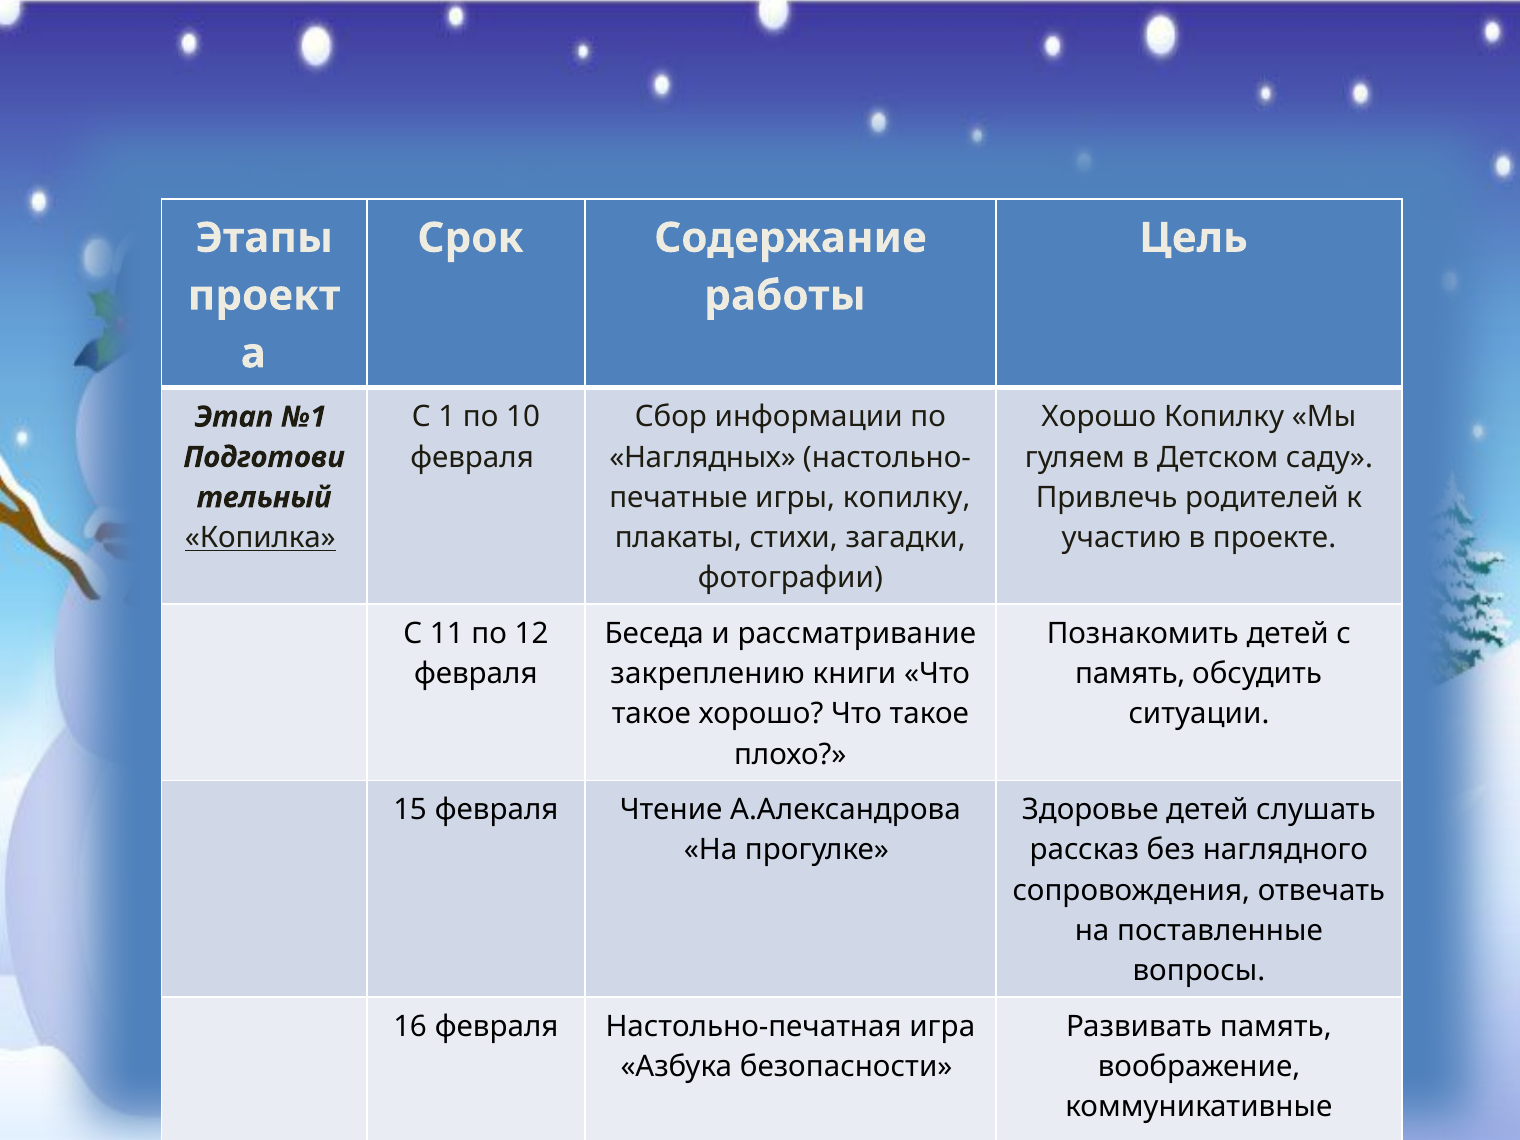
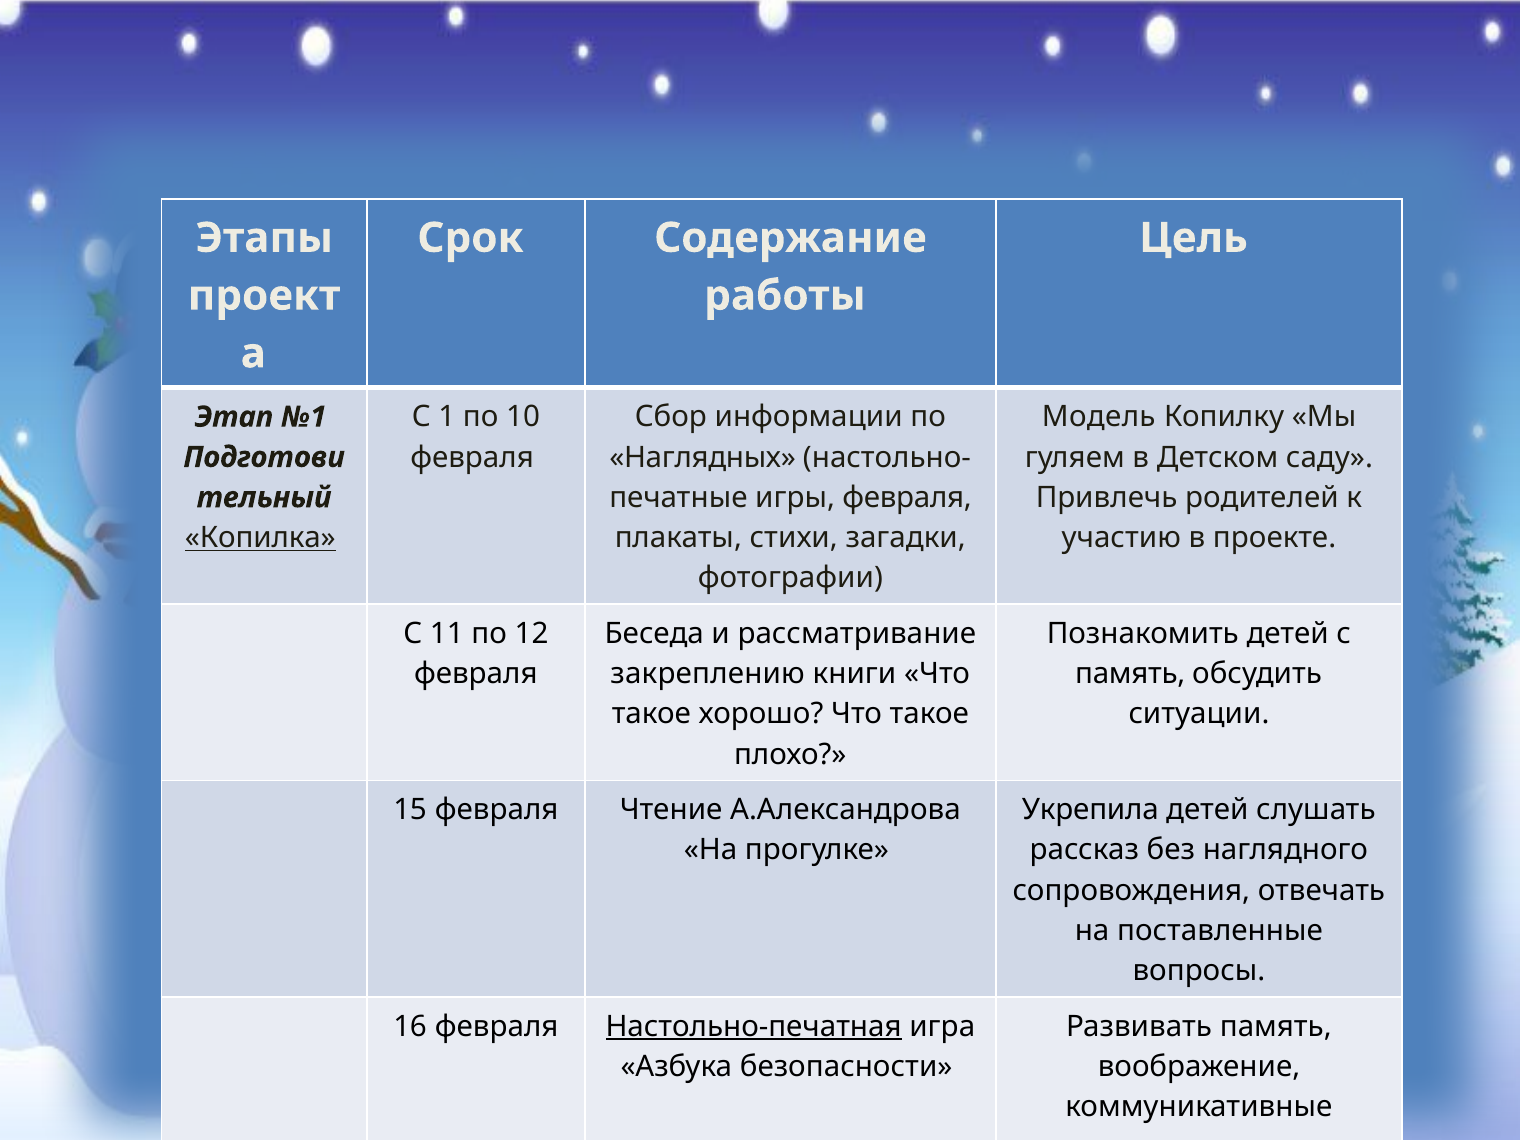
Хорошо at (1099, 417): Хорошо -> Модель
игры копилку: копилку -> февраля
Здоровье: Здоровье -> Укрепила
Настольно-печатная underline: none -> present
